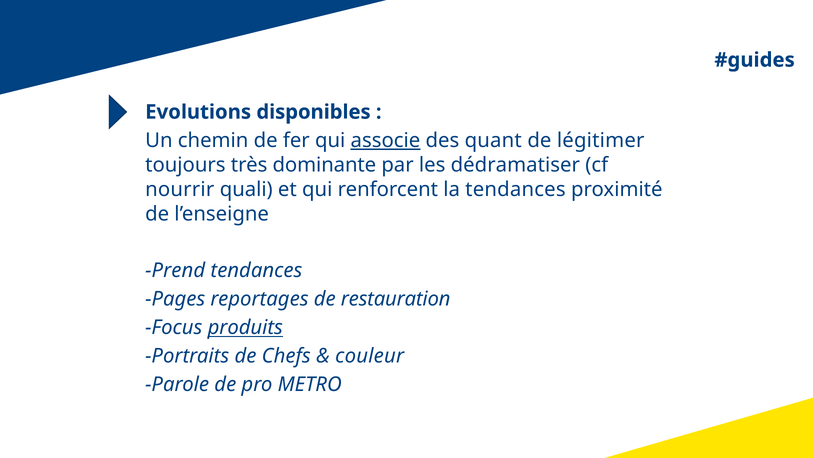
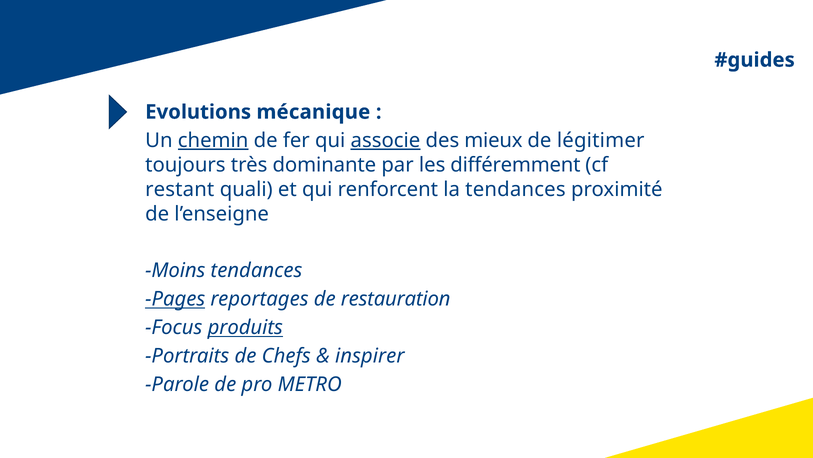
disponibles: disponibles -> mécanique
chemin underline: none -> present
quant: quant -> mieux
dédramatiser: dédramatiser -> différemment
nourrir: nourrir -> restant
Prend: Prend -> Moins
Pages underline: none -> present
couleur: couleur -> inspirer
